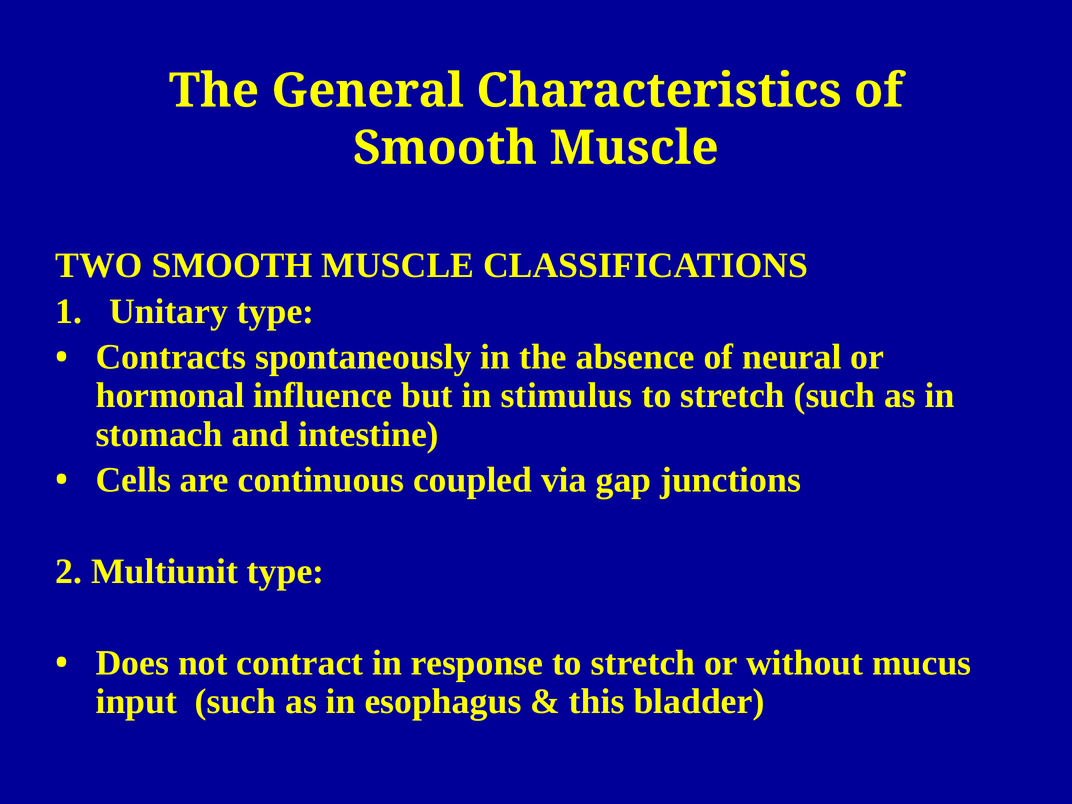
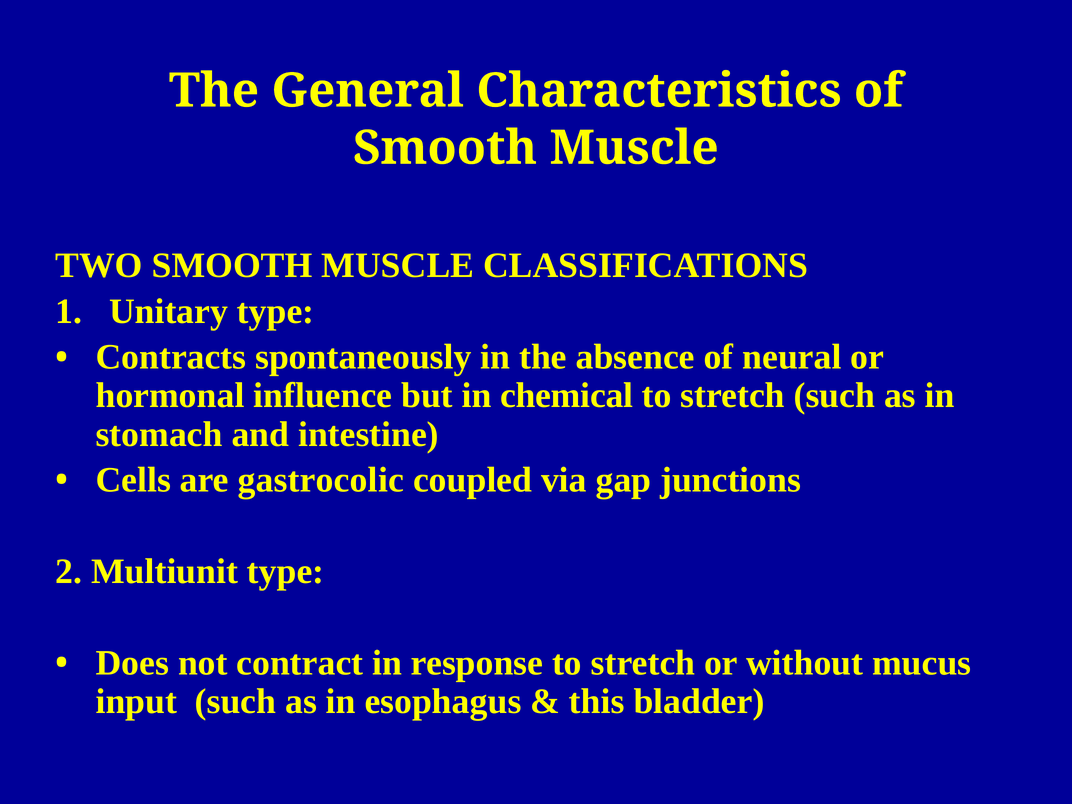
stimulus: stimulus -> chemical
continuous: continuous -> gastrocolic
